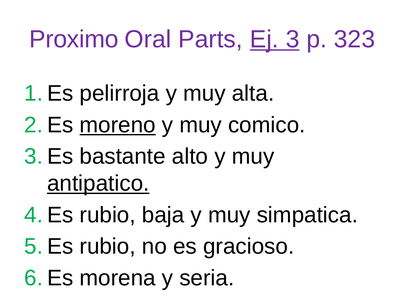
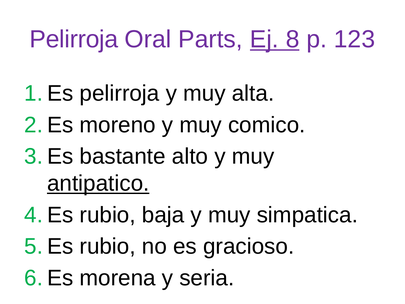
Proximo at (74, 39): Proximo -> Pelirroja
3: 3 -> 8
323: 323 -> 123
moreno underline: present -> none
